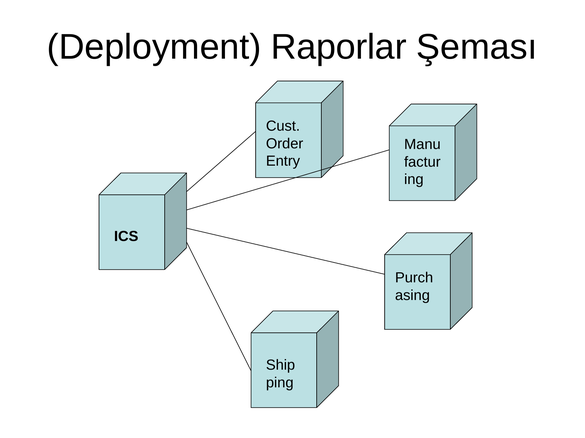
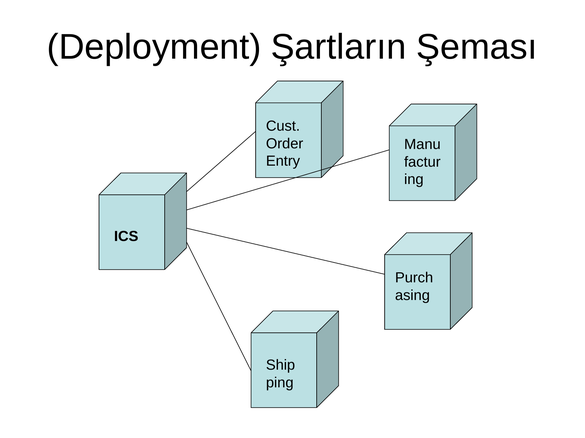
Raporlar: Raporlar -> Şartların
